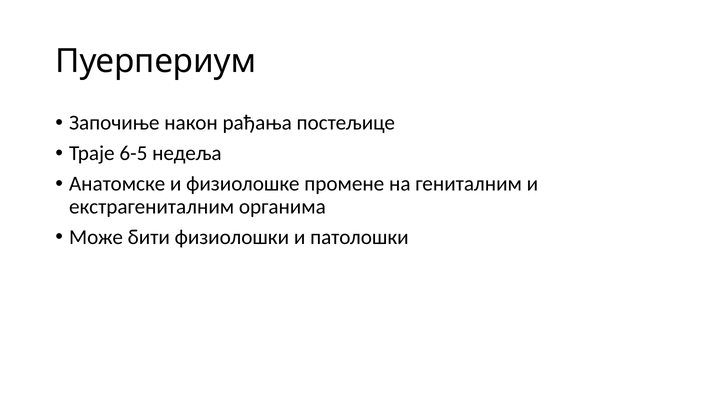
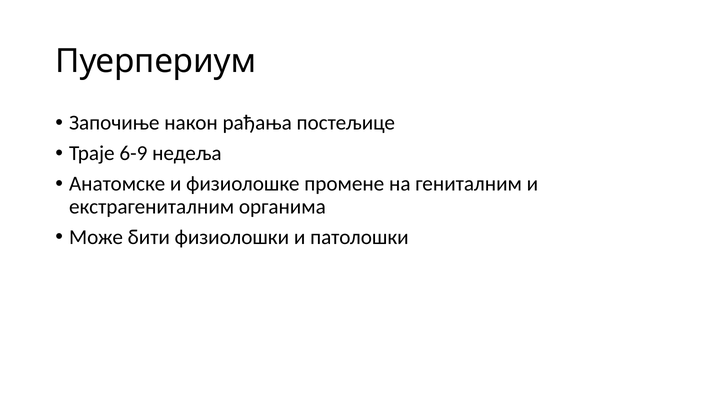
6-5: 6-5 -> 6-9
